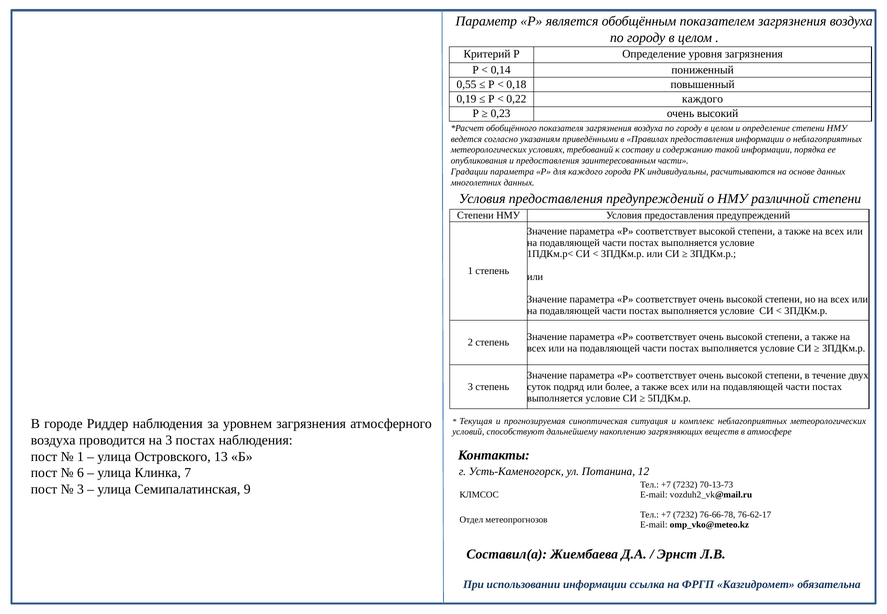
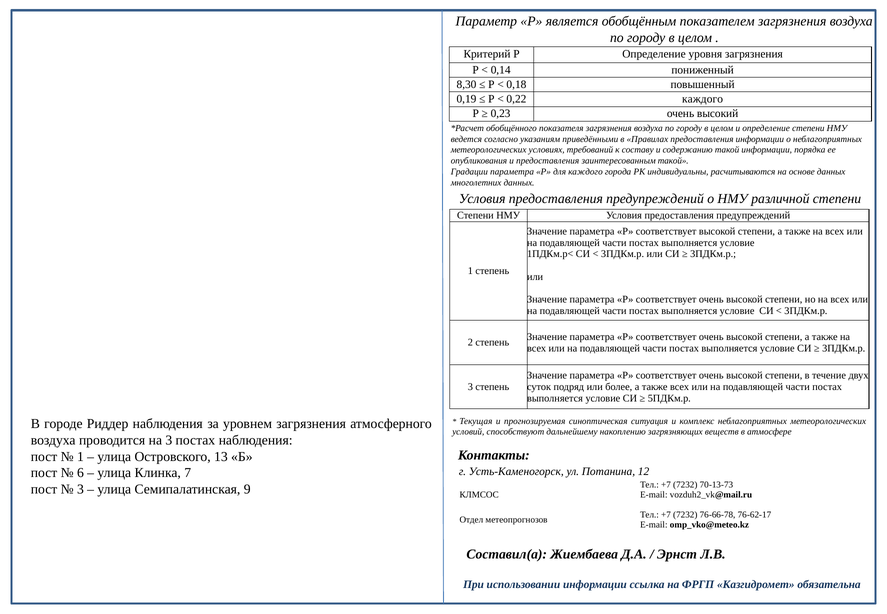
0,55: 0,55 -> 8,30
заинтересованным части: части -> такой
